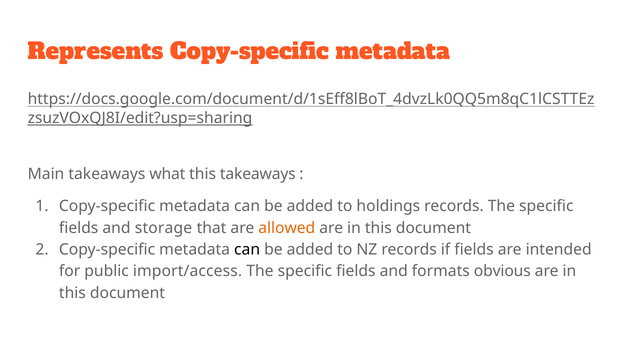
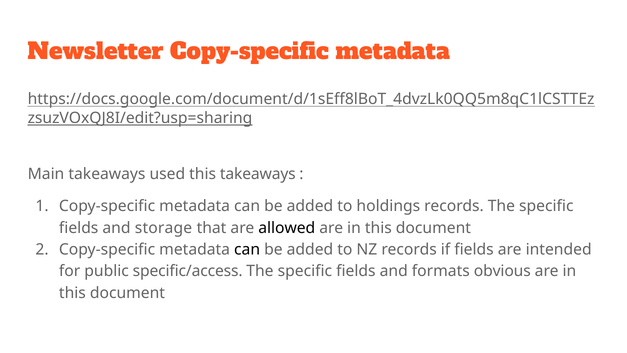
Represents: Represents -> Newsletter
what: what -> used
allowed colour: orange -> black
import/access: import/access -> specific/access
